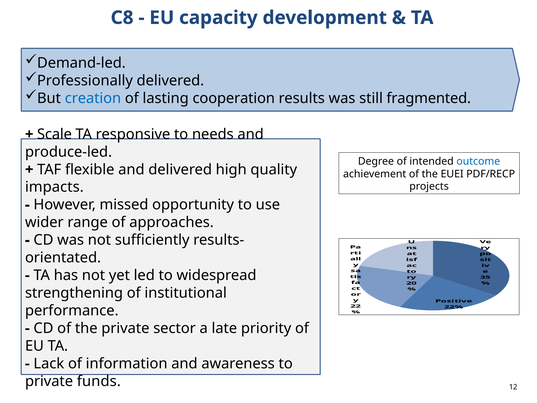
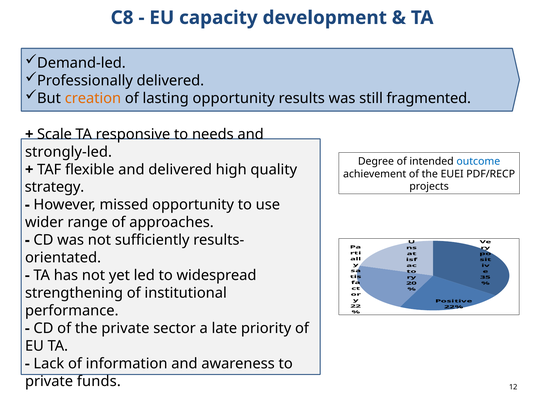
creation colour: blue -> orange
lasting cooperation: cooperation -> opportunity
produce-led: produce-led -> strongly-led
impacts: impacts -> strategy
